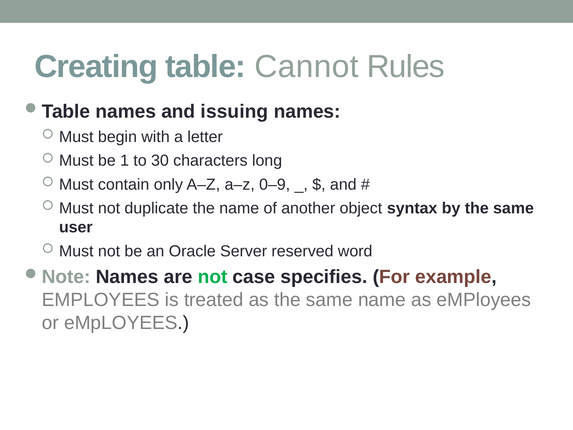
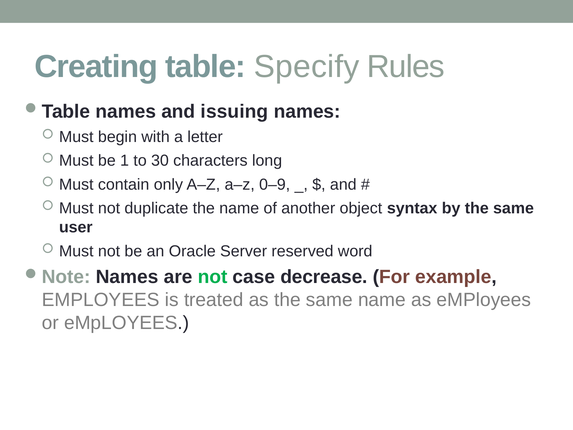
Cannot: Cannot -> Specify
specifies: specifies -> decrease
